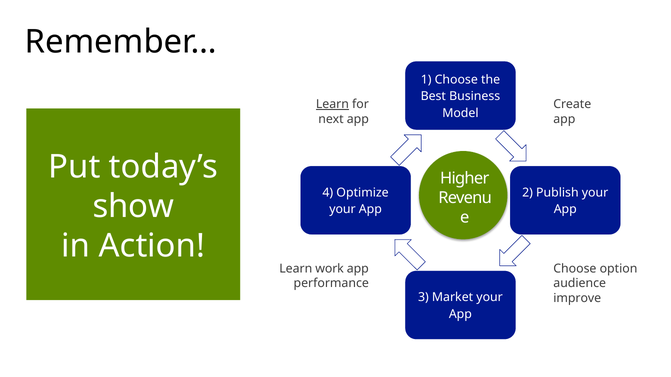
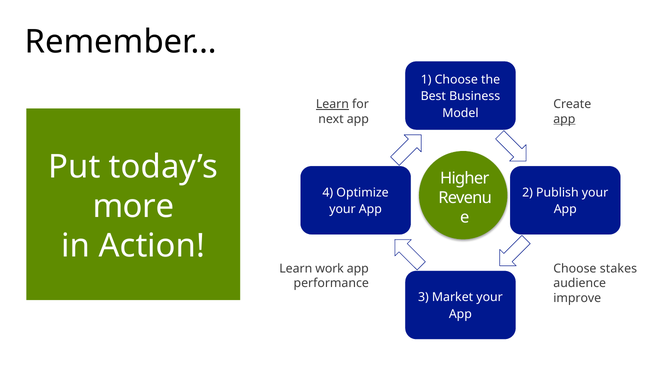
app at (564, 119) underline: none -> present
show: show -> more
option: option -> stakes
